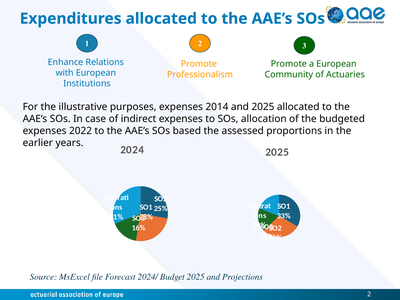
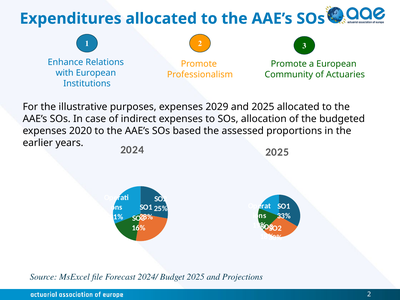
2014: 2014 -> 2029
2022: 2022 -> 2020
